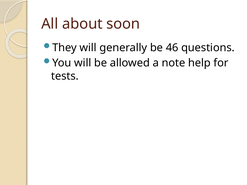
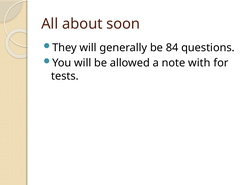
46: 46 -> 84
help: help -> with
